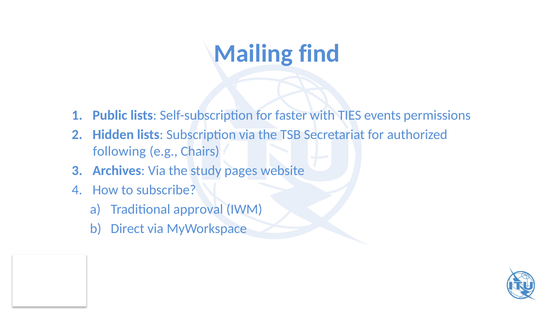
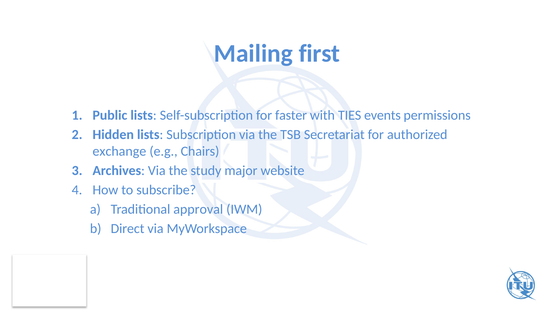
find: find -> first
following: following -> exchange
pages: pages -> major
